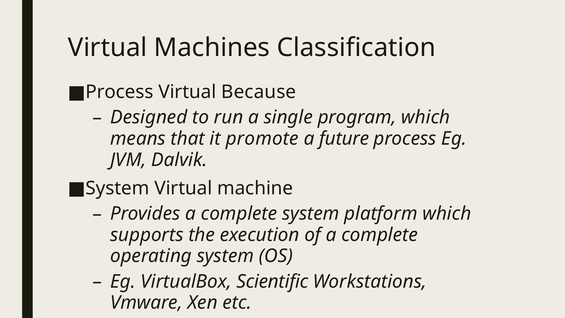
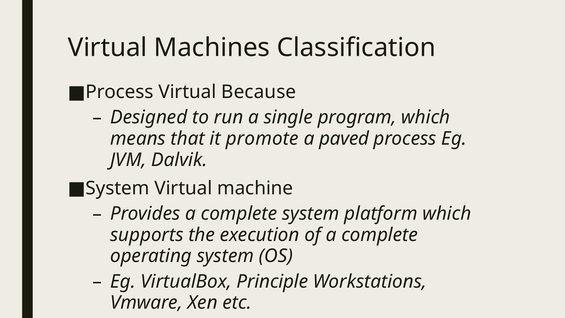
future: future -> paved
Scientific: Scientific -> Principle
